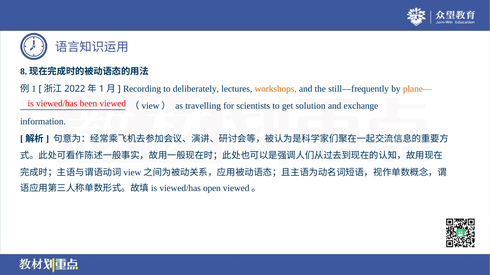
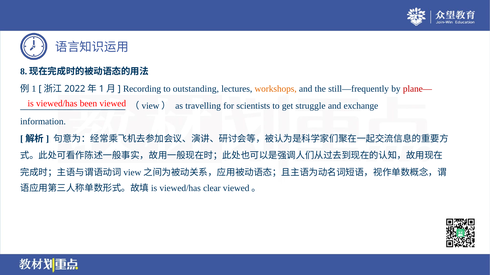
deliberately: deliberately -> outstanding
plane— colour: orange -> red
solution: solution -> struggle
open: open -> clear
